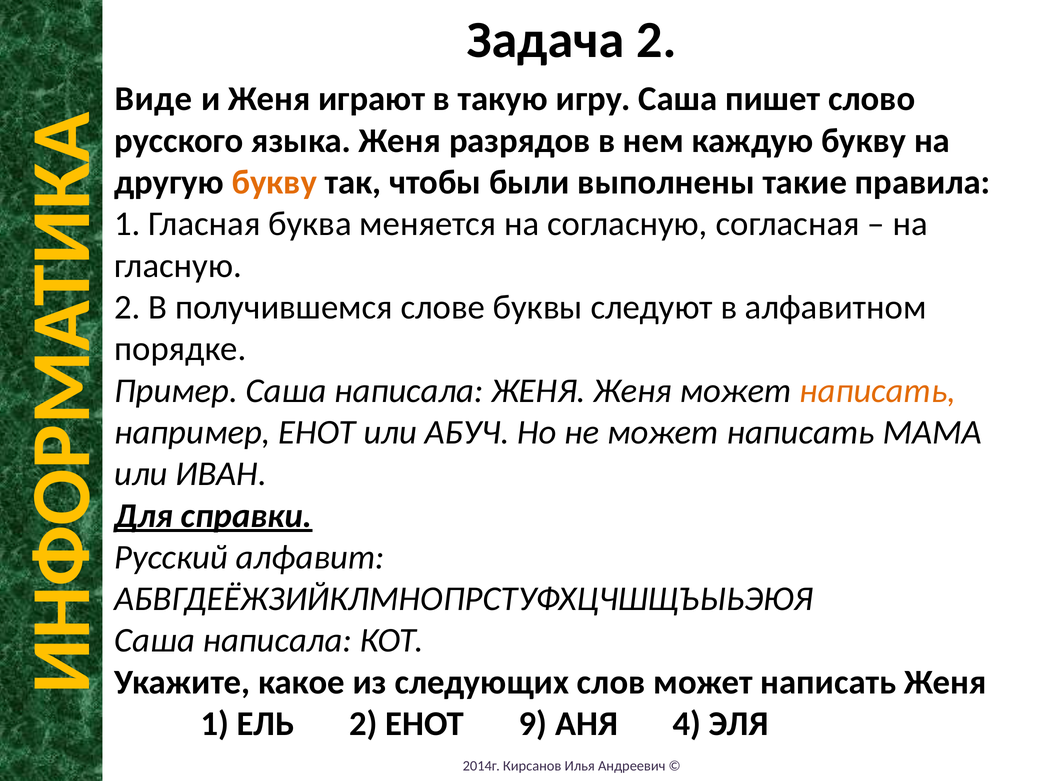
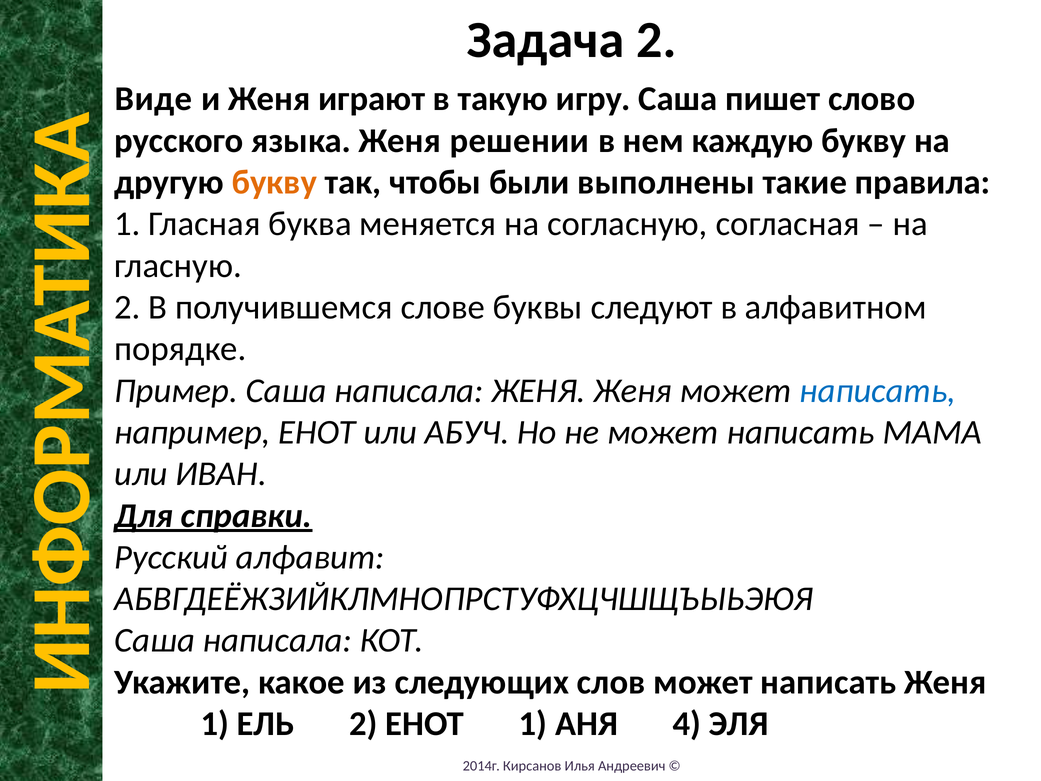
разрядов: разрядов -> решении
написать at (878, 390) colour: orange -> blue
ЕНОТ 9: 9 -> 1
